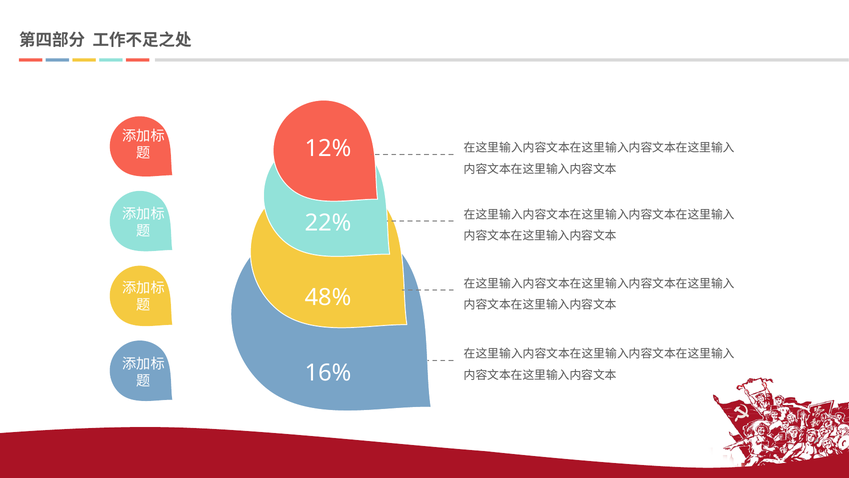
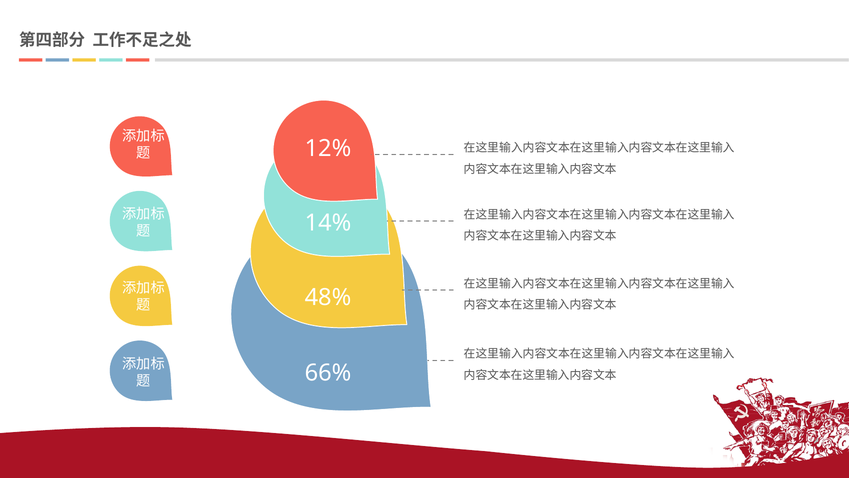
22%: 22% -> 14%
16%: 16% -> 66%
